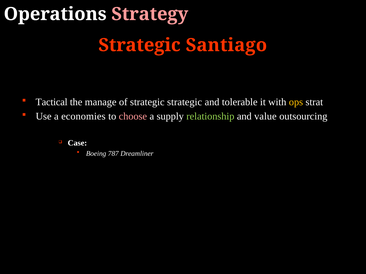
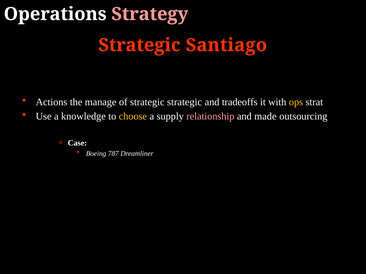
Tactical: Tactical -> Actions
tolerable: tolerable -> tradeoffs
economies: economies -> knowledge
choose colour: pink -> yellow
relationship colour: light green -> pink
value: value -> made
